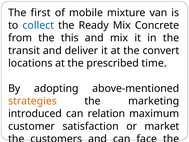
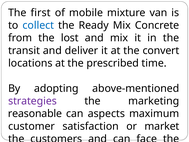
this: this -> lost
strategies colour: orange -> purple
introduced: introduced -> reasonable
relation: relation -> aspects
